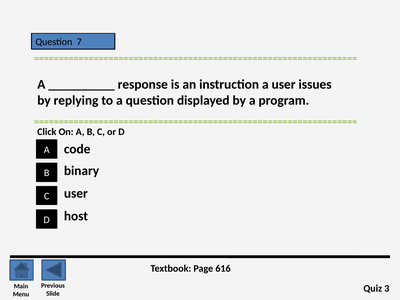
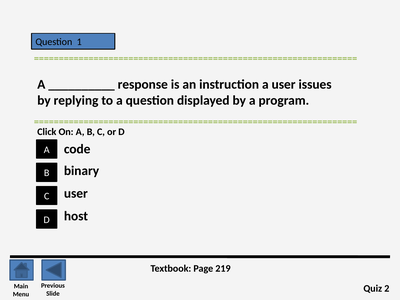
7: 7 -> 1
616: 616 -> 219
3: 3 -> 2
